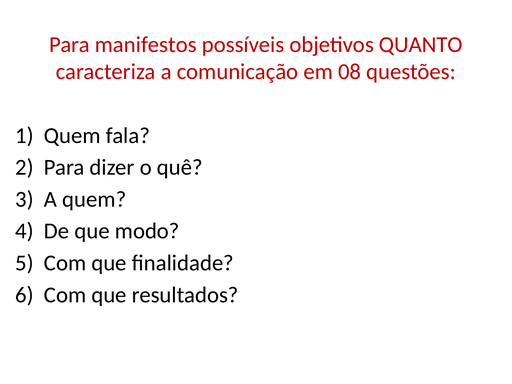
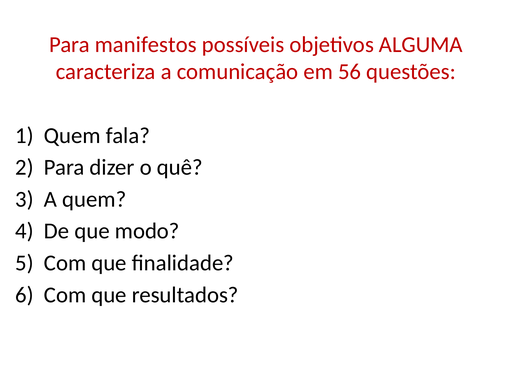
QUANTO: QUANTO -> ALGUMA
08: 08 -> 56
